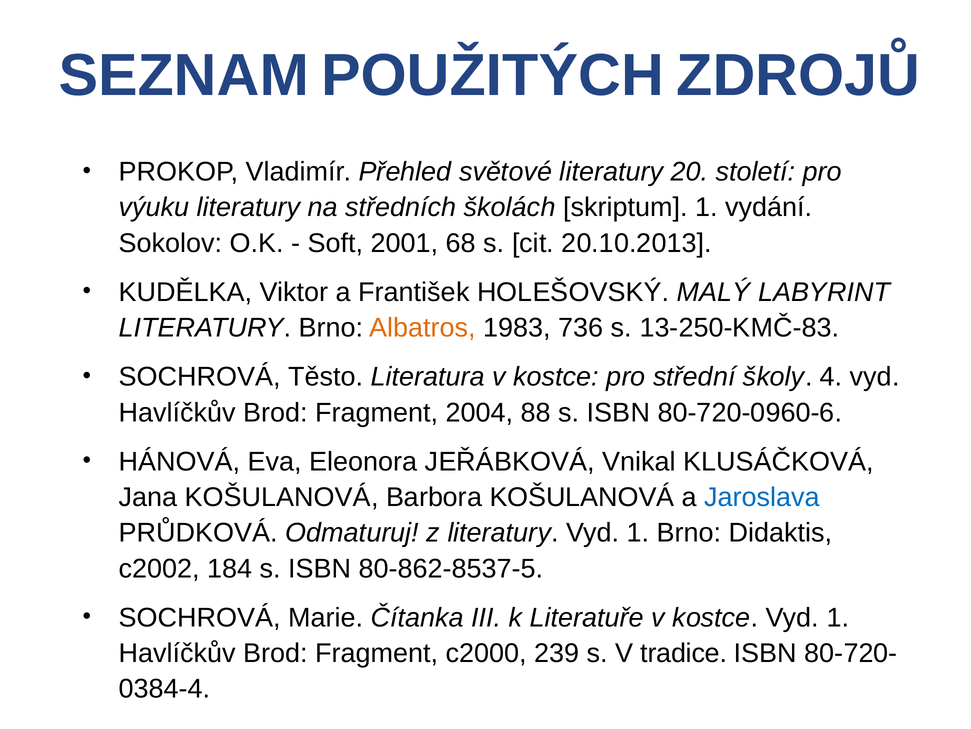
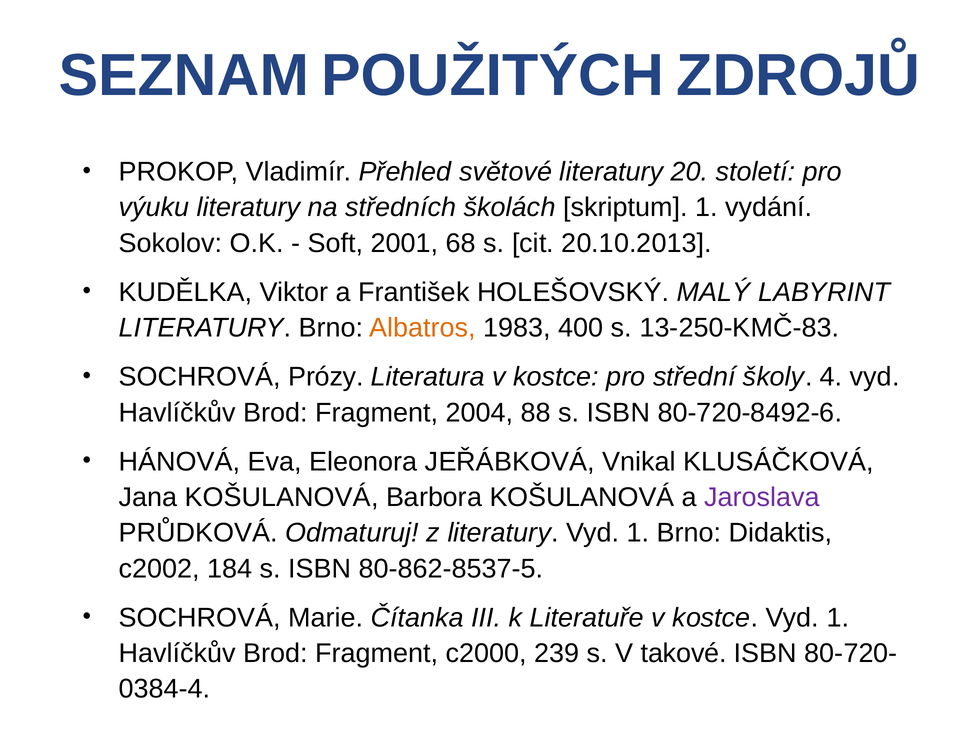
736: 736 -> 400
Těsto: Těsto -> Prózy
80-720-0960-6: 80-720-0960-6 -> 80-720-8492-6
Jaroslava colour: blue -> purple
tradice: tradice -> takové
